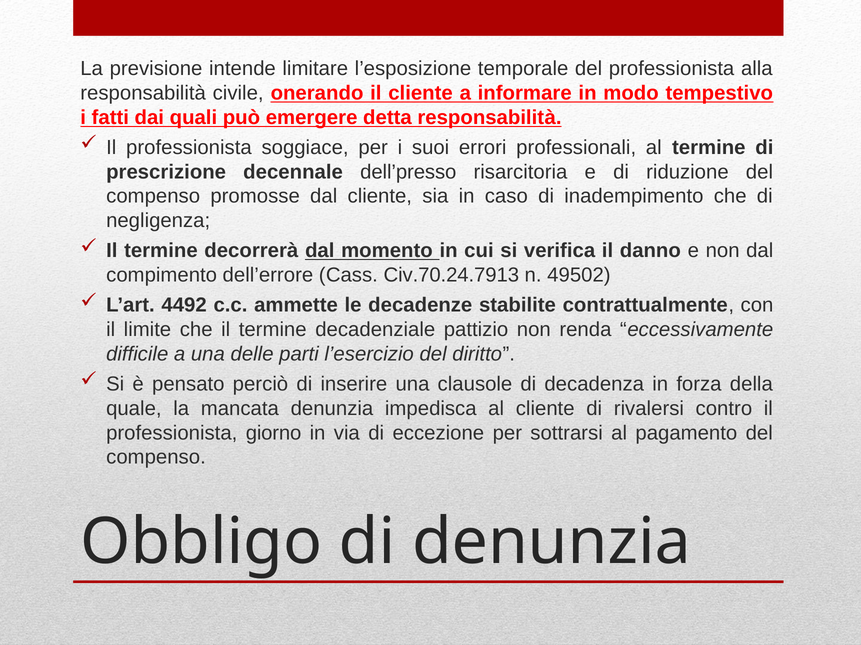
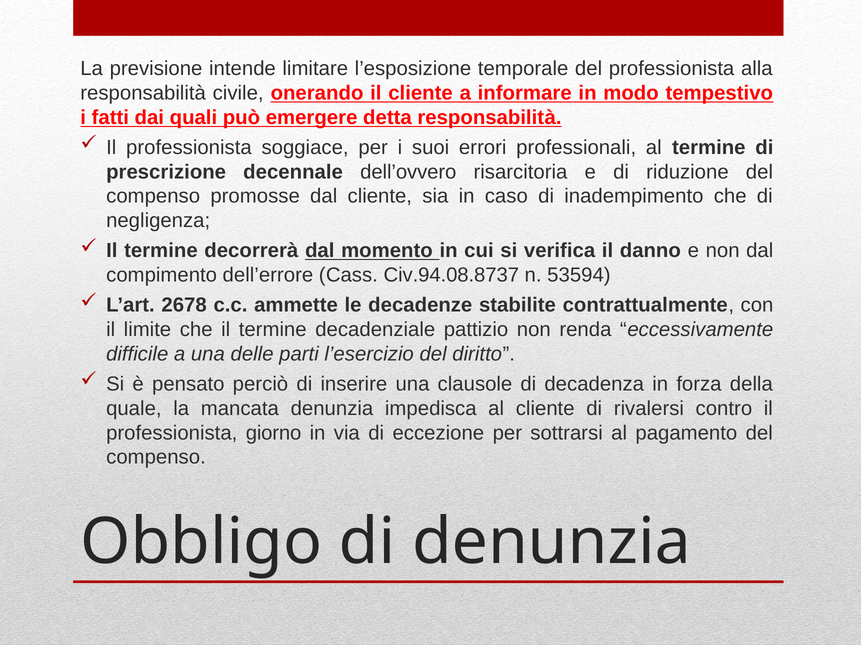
dell’presso: dell’presso -> dell’ovvero
Civ.70.24.7913: Civ.70.24.7913 -> Civ.94.08.8737
49502: 49502 -> 53594
4492: 4492 -> 2678
